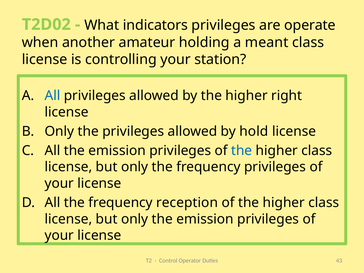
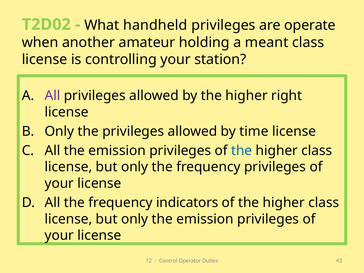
indicators: indicators -> handheld
All at (52, 96) colour: blue -> purple
hold: hold -> time
reception: reception -> indicators
